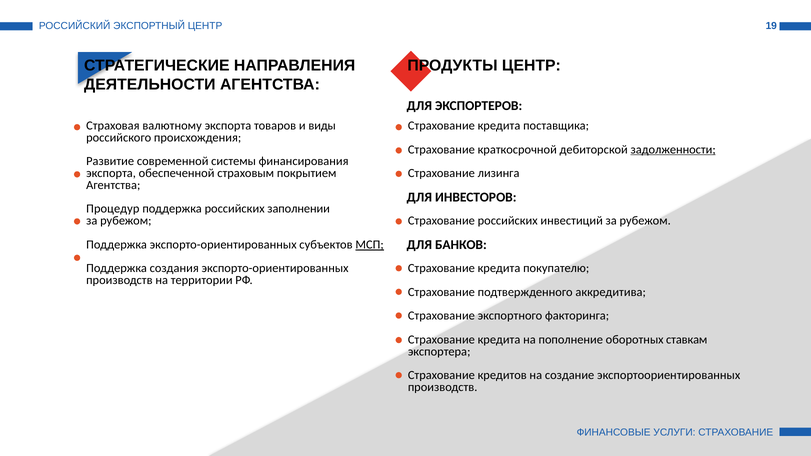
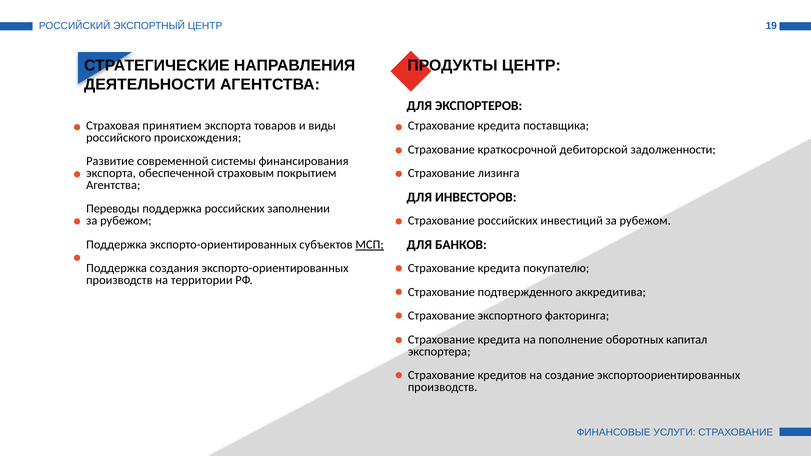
валютному: валютному -> принятием
задолженности underline: present -> none
Процедур: Процедур -> Переводы
ставкам: ставкам -> капитал
